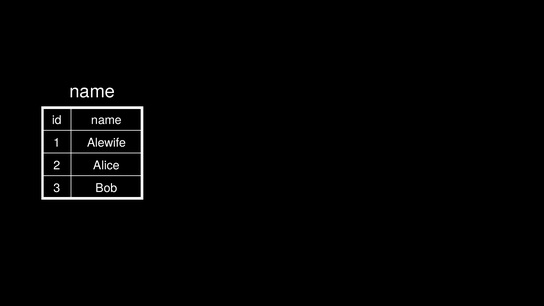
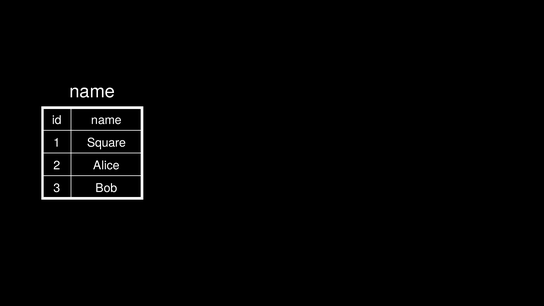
Alewife: Alewife -> Square
